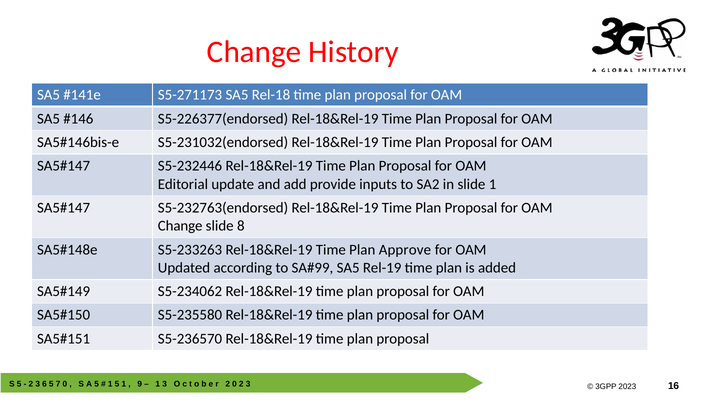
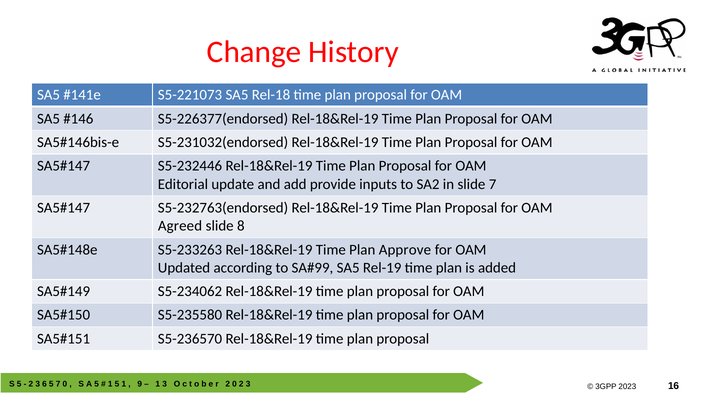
S5-271173: S5-271173 -> S5-221073
slide 1: 1 -> 7
Change at (180, 226): Change -> Agreed
